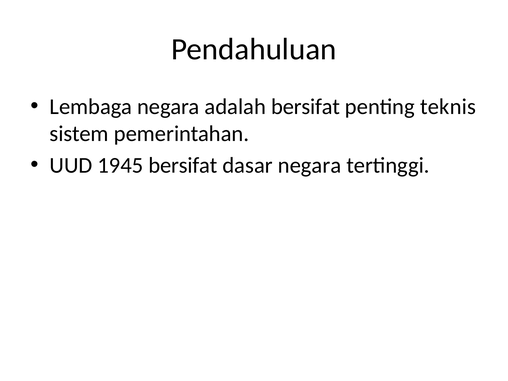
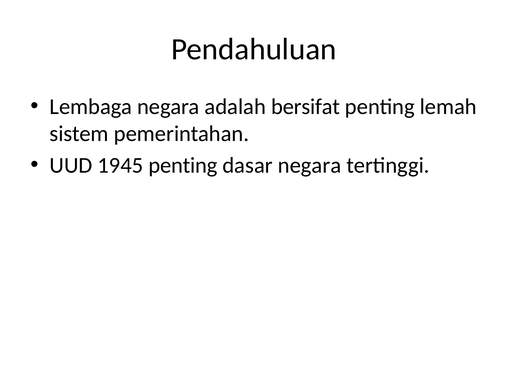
teknis: teknis -> lemah
1945 bersifat: bersifat -> penting
